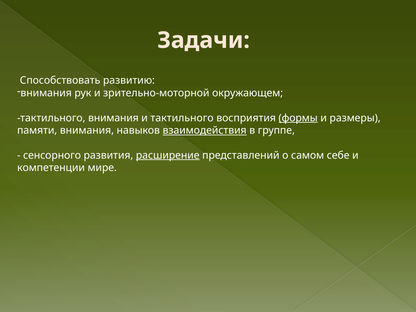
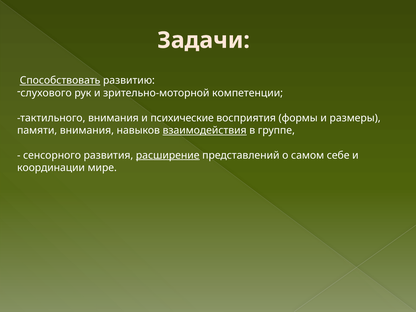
Способствовать underline: none -> present
внимания at (46, 93): внимания -> слухового
окружающем: окружающем -> компетенции
и тактильного: тактильного -> психические
формы underline: present -> none
компетенции: компетенции -> координации
